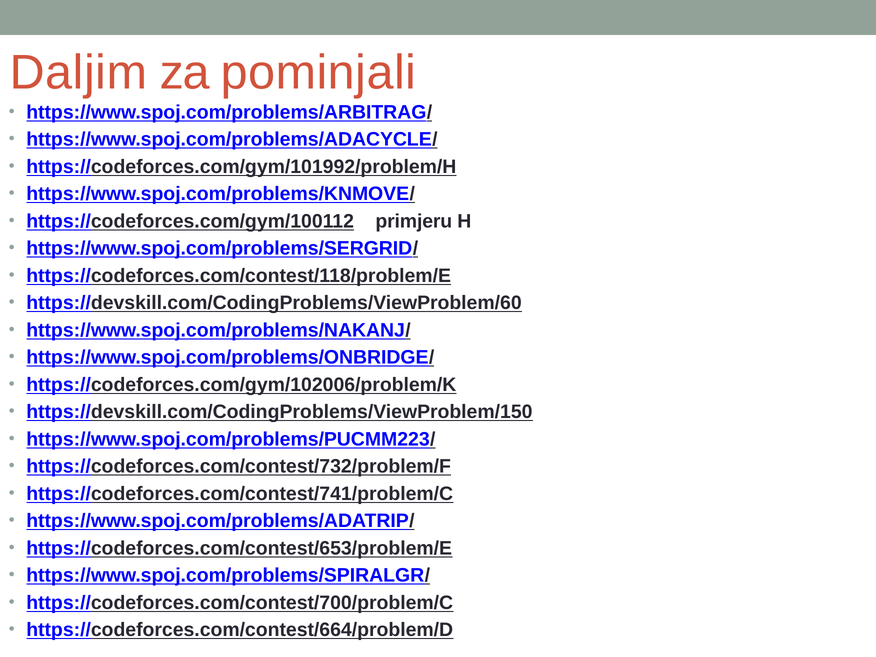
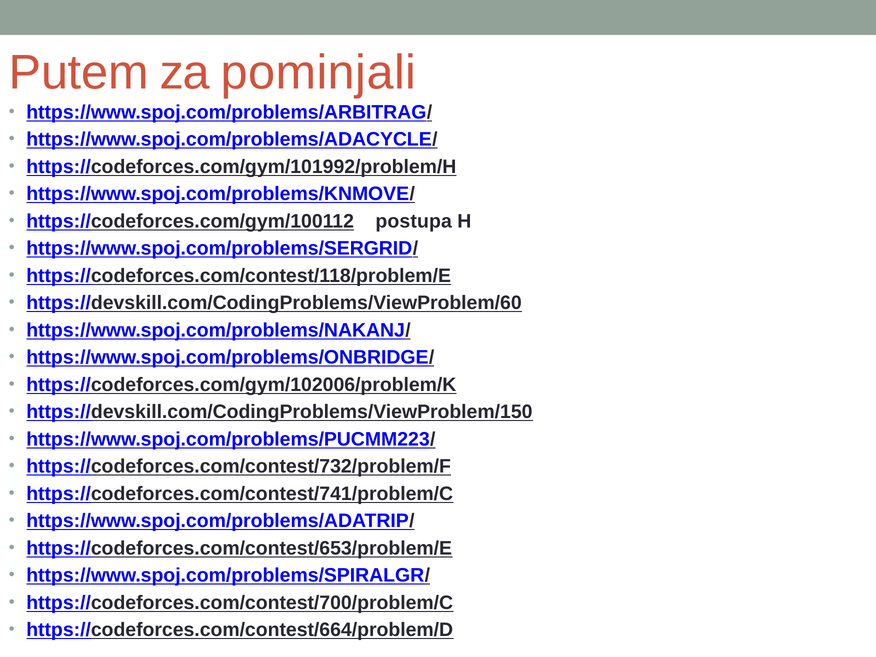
Daljim: Daljim -> Putem
primjeru: primjeru -> postupa
